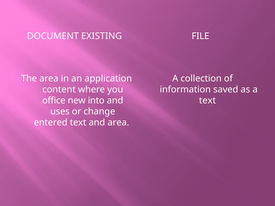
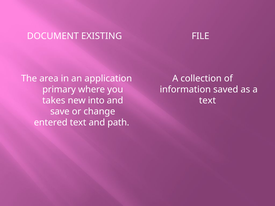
content: content -> primary
office: office -> takes
uses: uses -> save
and area: area -> path
